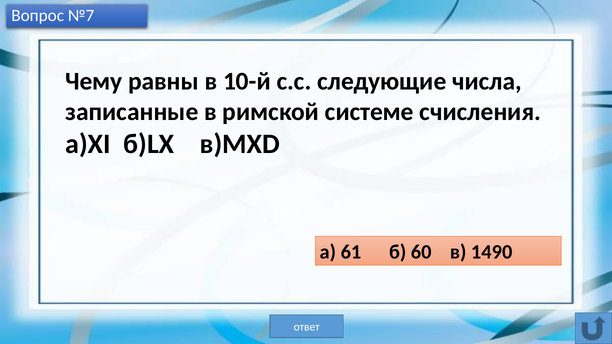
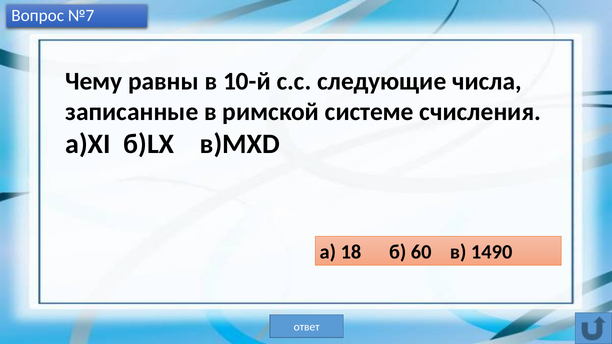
61: 61 -> 18
